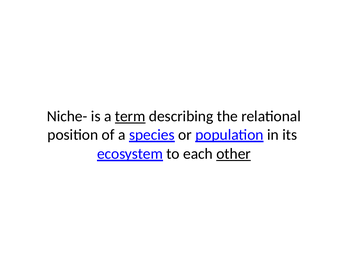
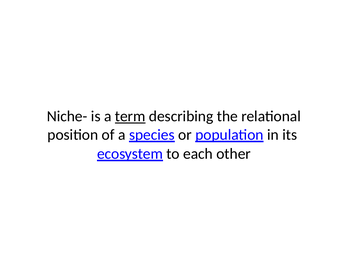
other underline: present -> none
